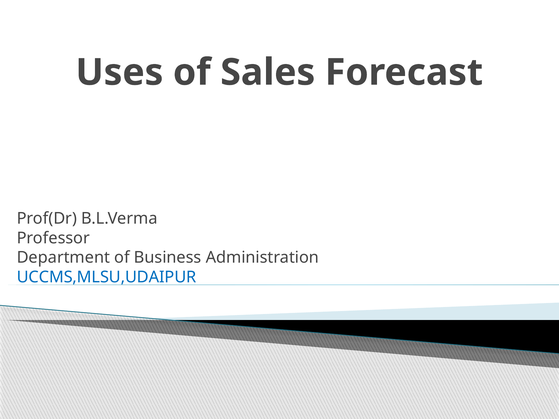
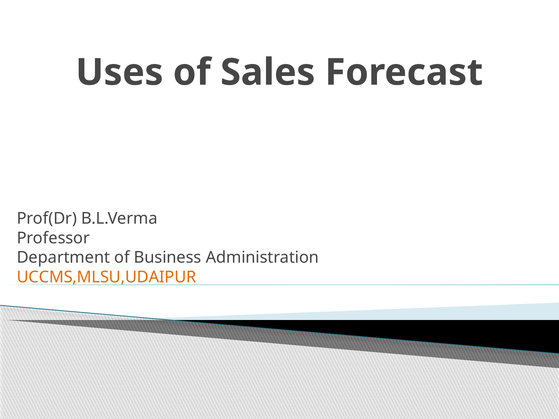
UCCMS,MLSU,UDAIPUR colour: blue -> orange
